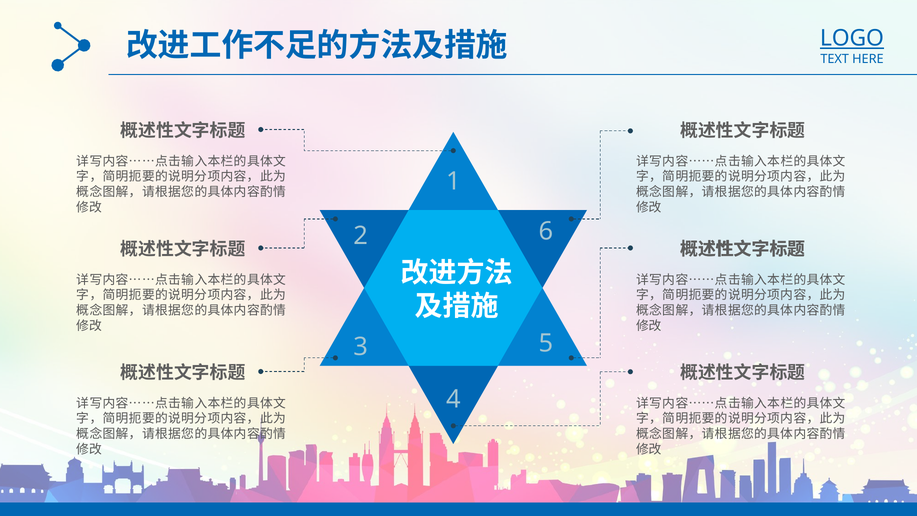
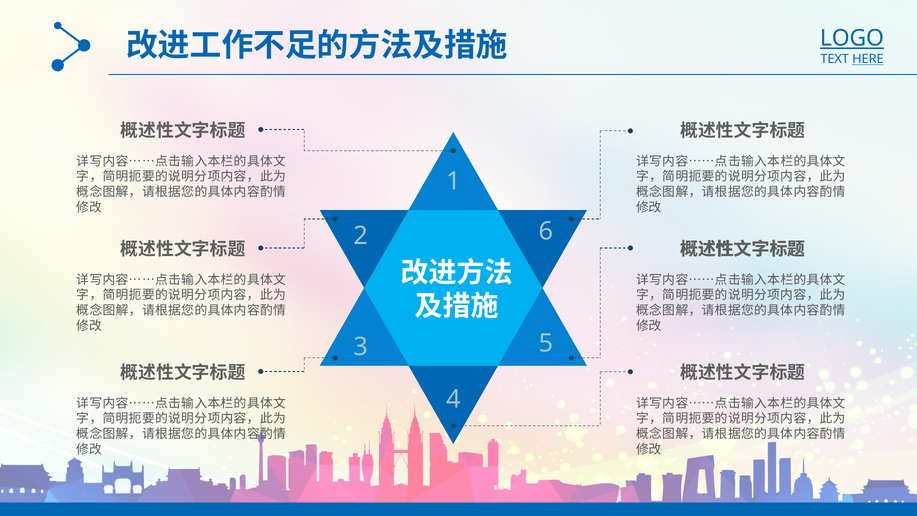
HERE underline: none -> present
